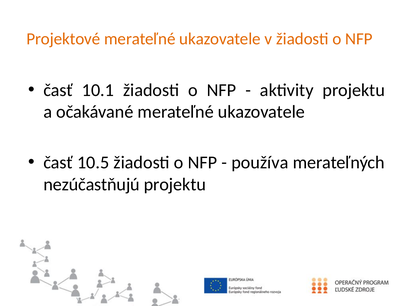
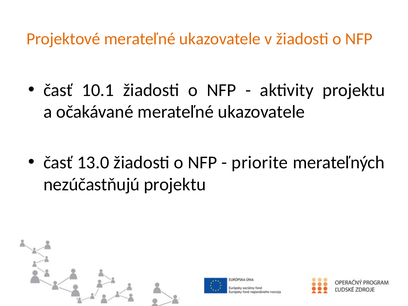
10.5: 10.5 -> 13.0
používa: používa -> priorite
